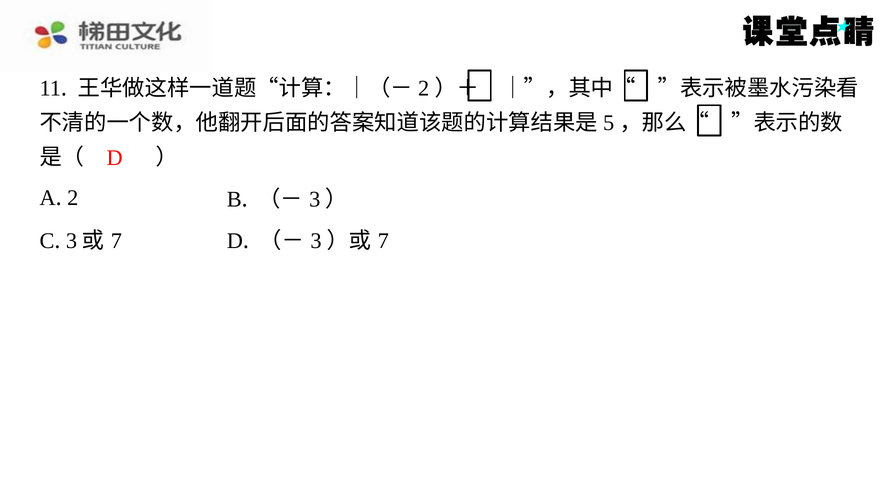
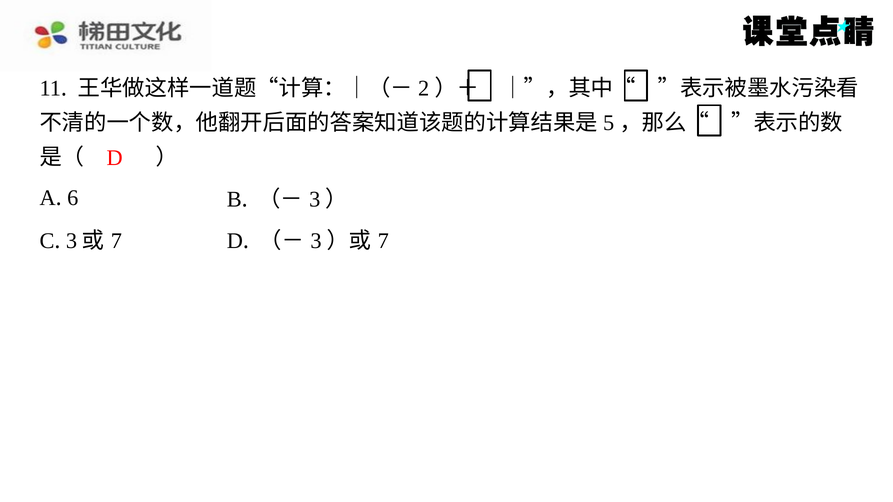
2: 2 -> 6
